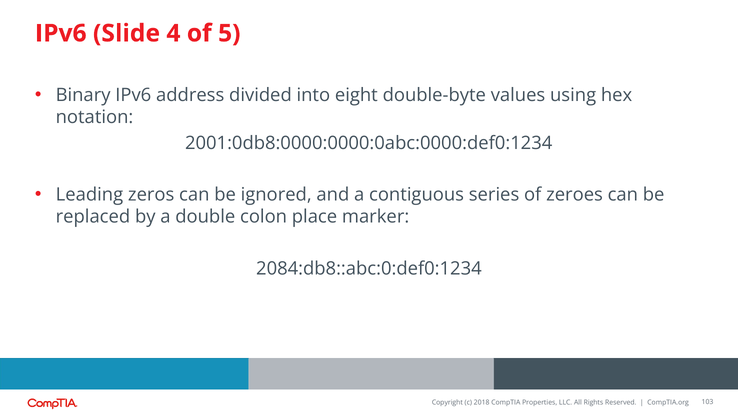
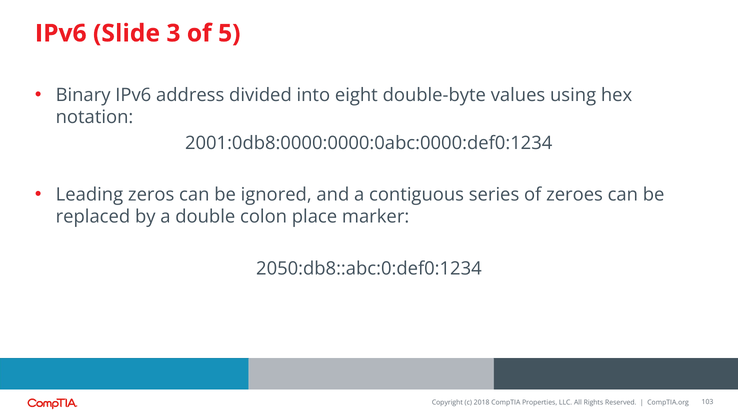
4: 4 -> 3
2084:db8::abc:0:def0:1234: 2084:db8::abc:0:def0:1234 -> 2050:db8::abc:0:def0:1234
